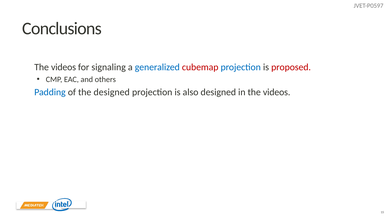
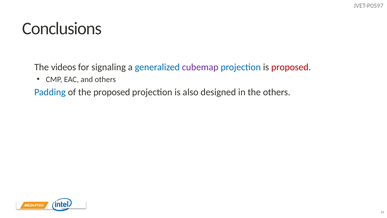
cubemap colour: red -> purple
the designed: designed -> proposed
the videos: videos -> others
